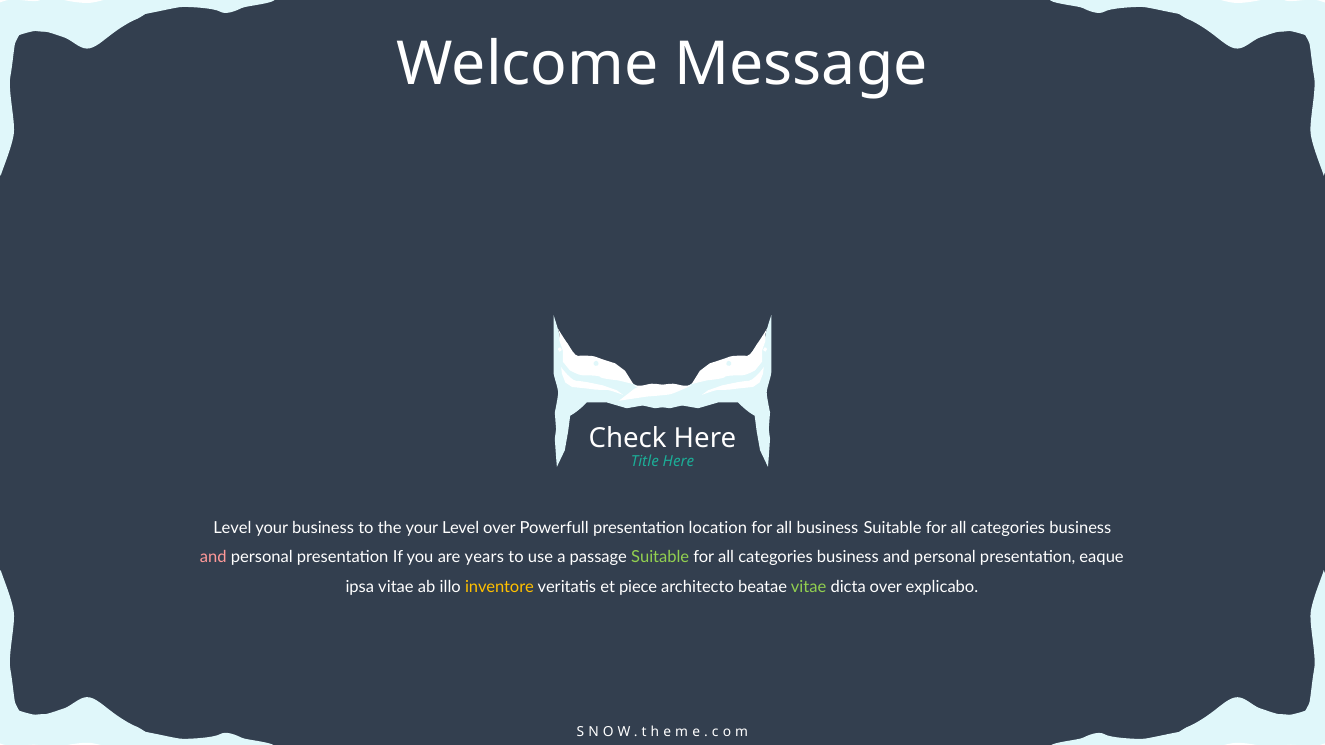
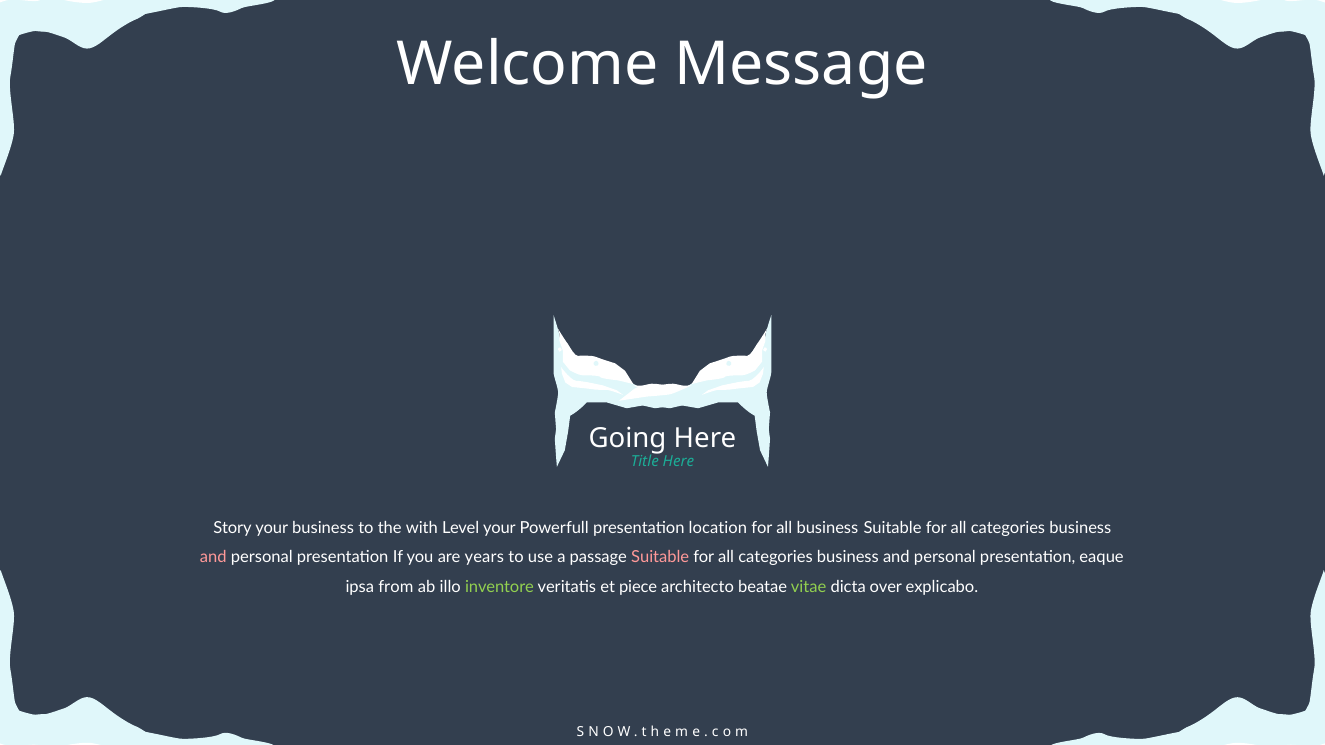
Check: Check -> Going
Level at (232, 528): Level -> Story
the your: your -> with
Level over: over -> your
Suitable at (660, 558) colour: light green -> pink
ipsa vitae: vitae -> from
inventore colour: yellow -> light green
